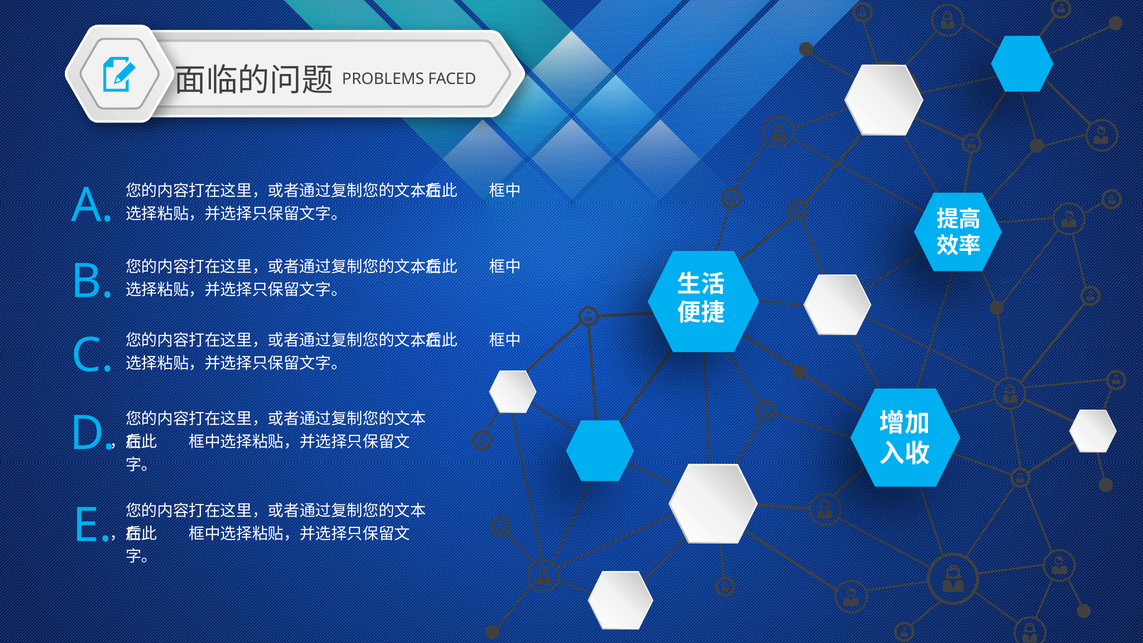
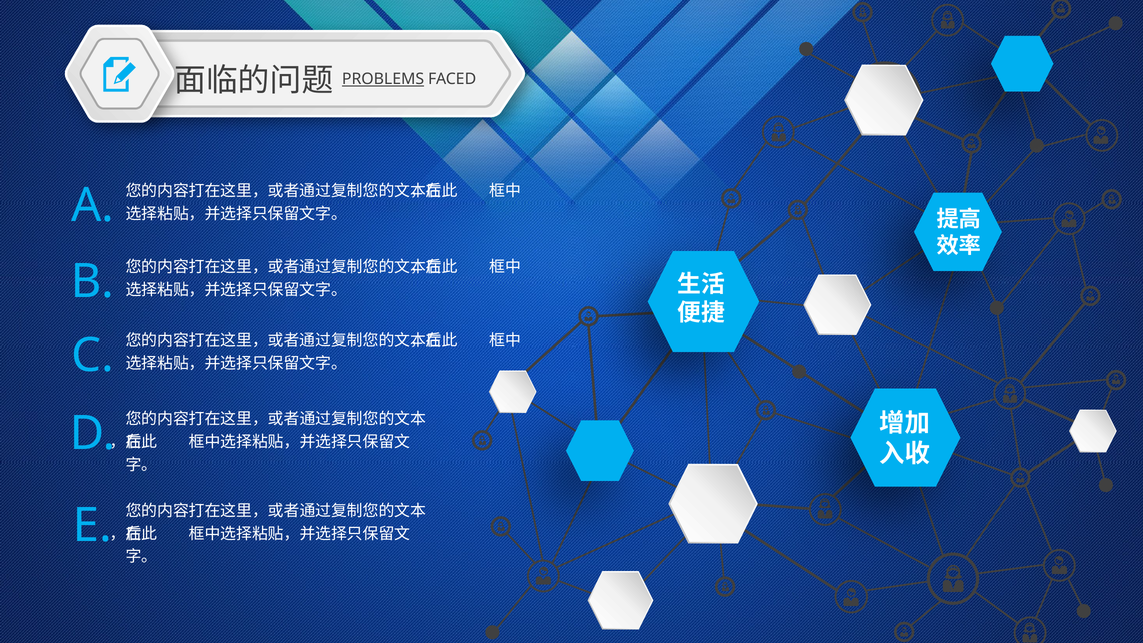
PROBLEMS underline: none -> present
